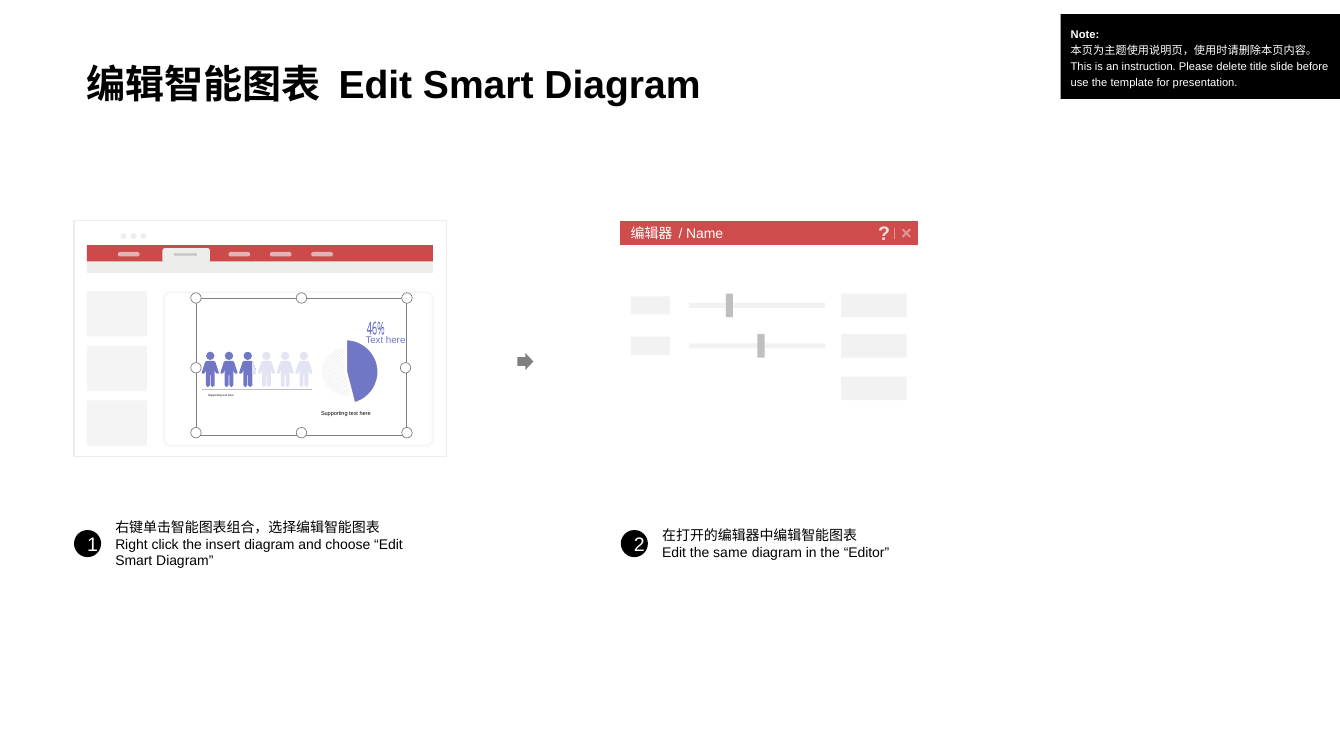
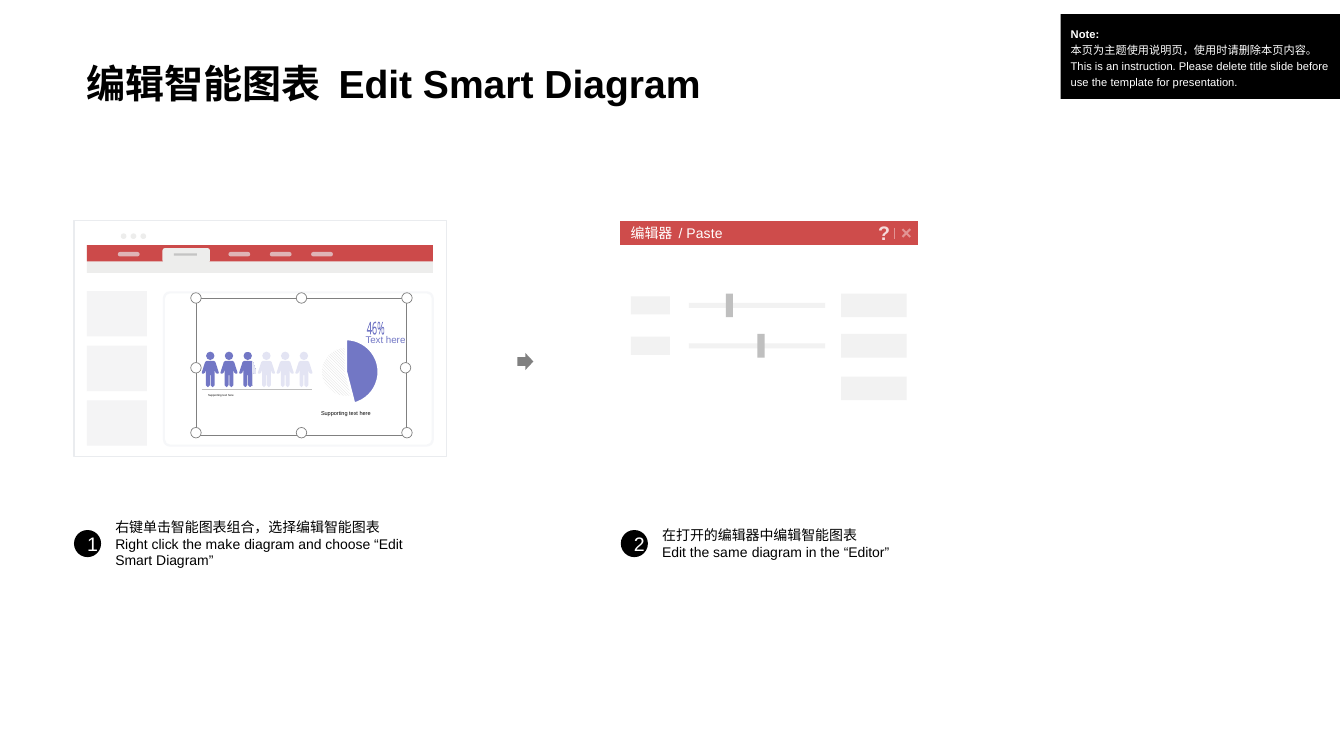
Name: Name -> Paste
insert: insert -> make
